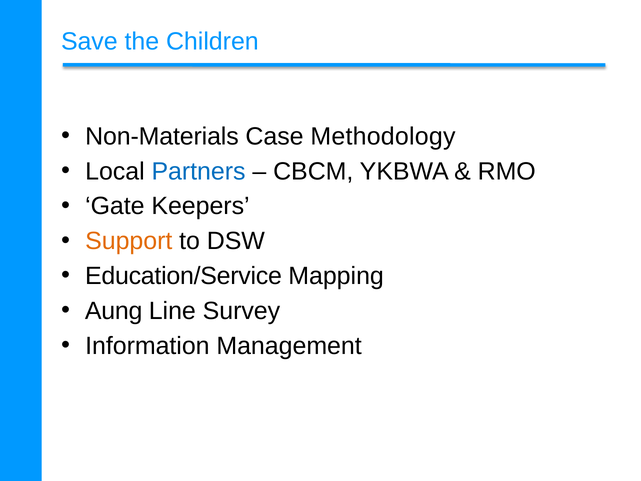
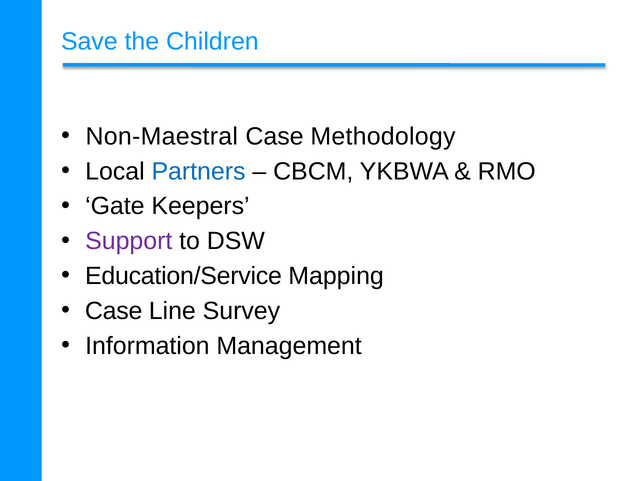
Non-Materials: Non-Materials -> Non-Maestral
Support colour: orange -> purple
Aung at (114, 311): Aung -> Case
